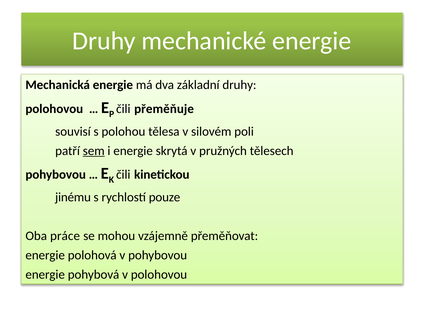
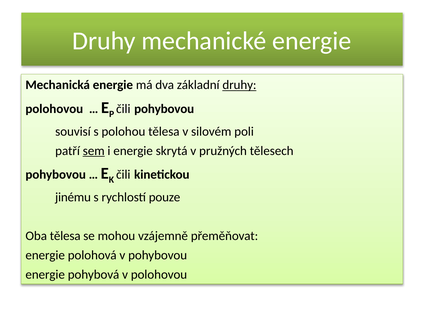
druhy at (239, 85) underline: none -> present
čili přeměňuje: přeměňuje -> pohybovou
Oba práce: práce -> tělesa
